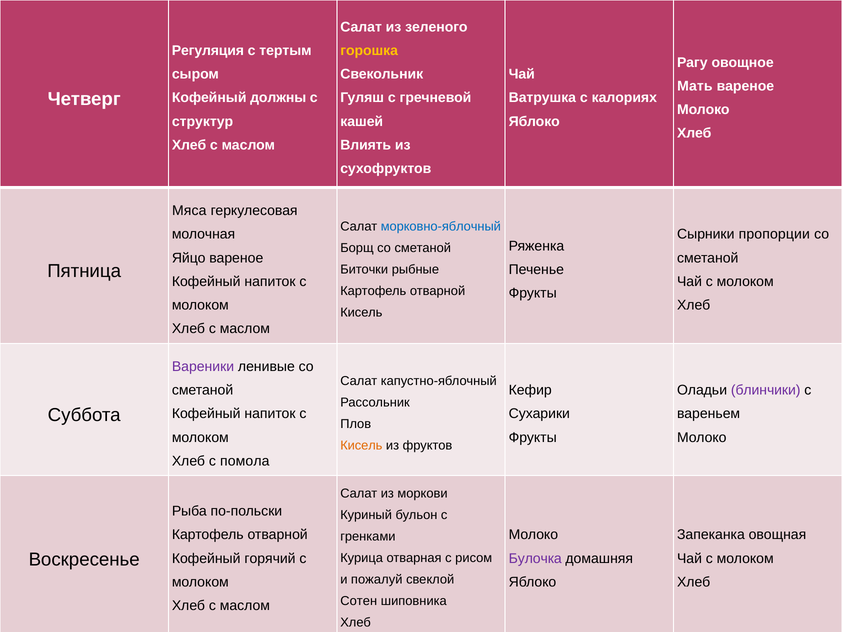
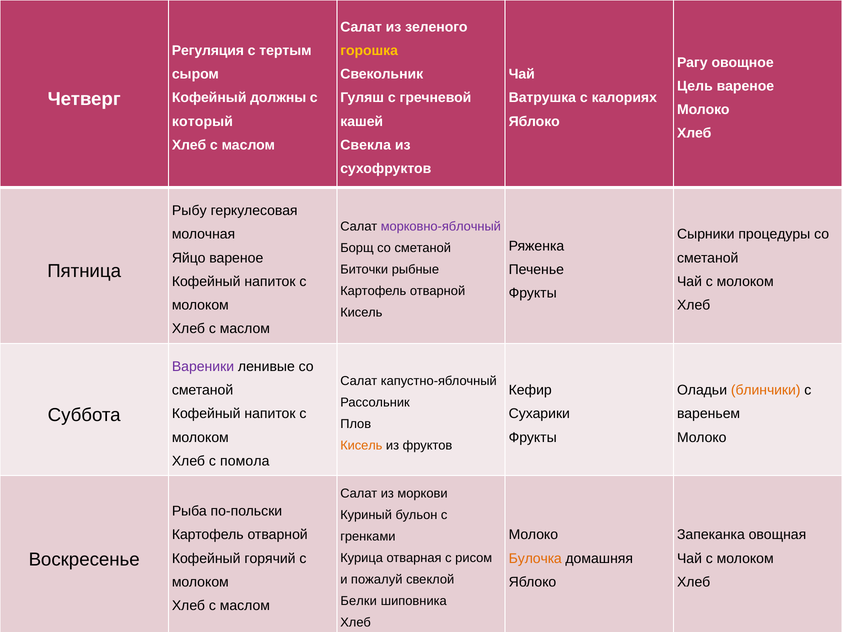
Мать: Мать -> Цель
структур: структур -> который
Влиять: Влиять -> Свекла
Мяса: Мяса -> Рыбу
морковно-яблочный colour: blue -> purple
пропорции: пропорции -> процедуры
блинчики colour: purple -> orange
Булочка colour: purple -> orange
Сотен: Сотен -> Белки
